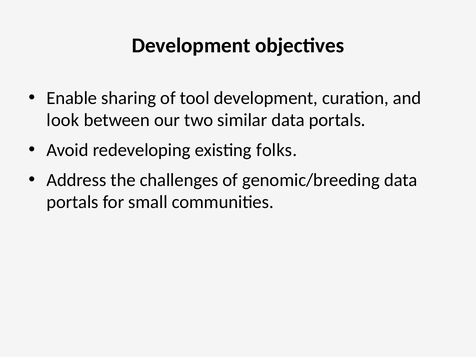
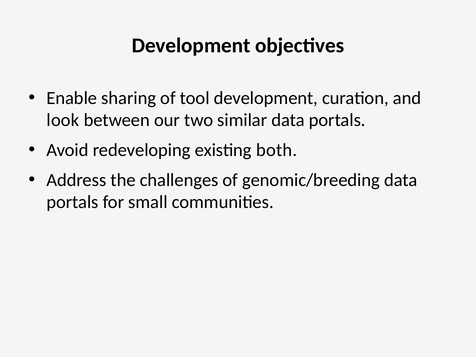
folks: folks -> both
